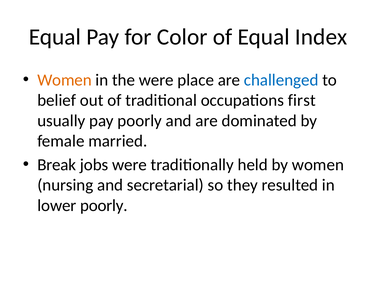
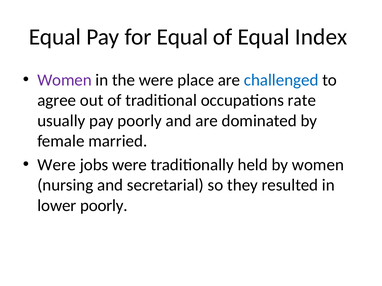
for Color: Color -> Equal
Women at (64, 80) colour: orange -> purple
belief: belief -> agree
first: first -> rate
Break at (57, 165): Break -> Were
